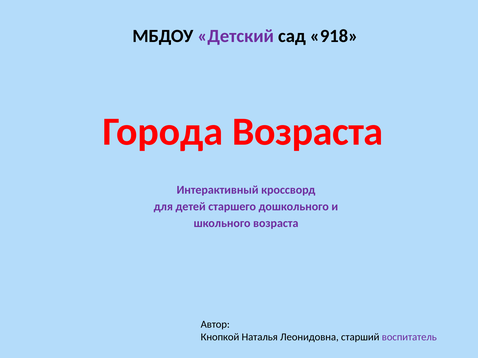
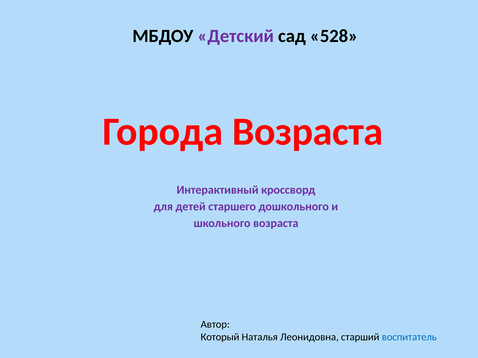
918: 918 -> 528
Кнопкой: Кнопкой -> Который
воспитатель colour: purple -> blue
